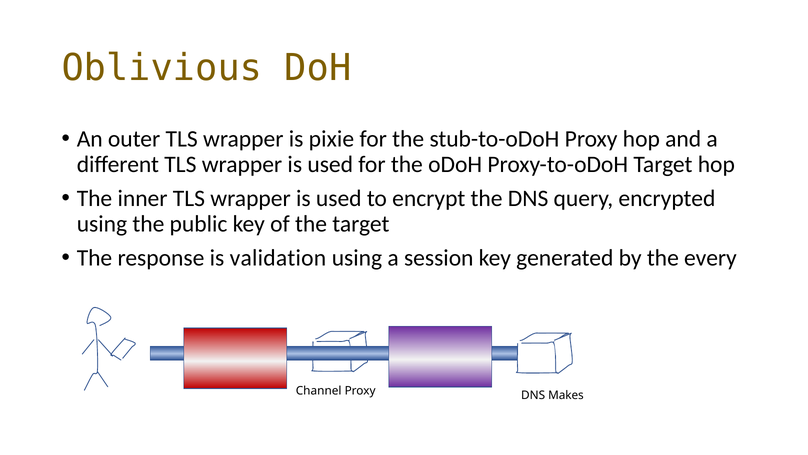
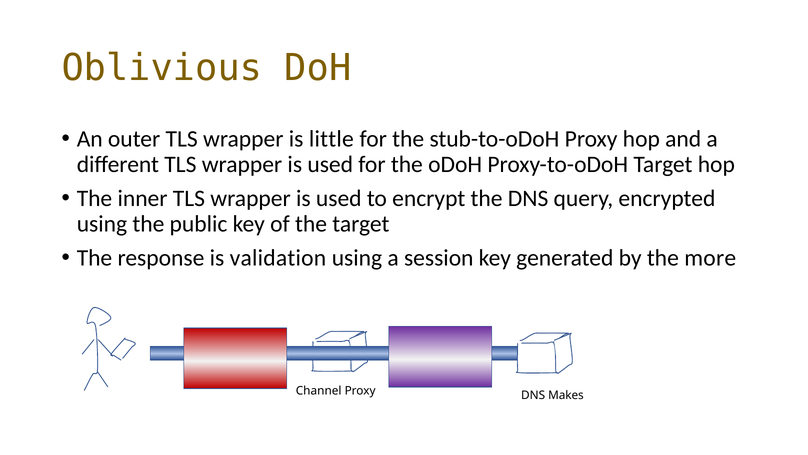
pixie: pixie -> little
every: every -> more
